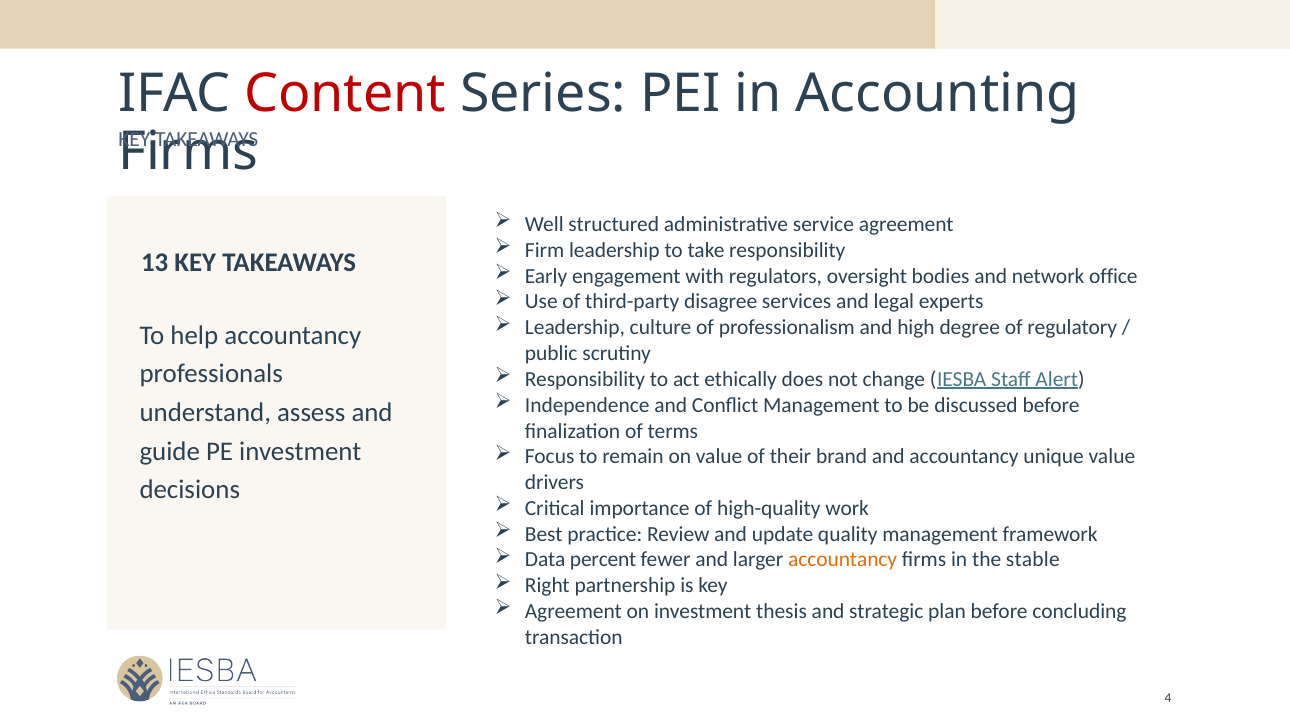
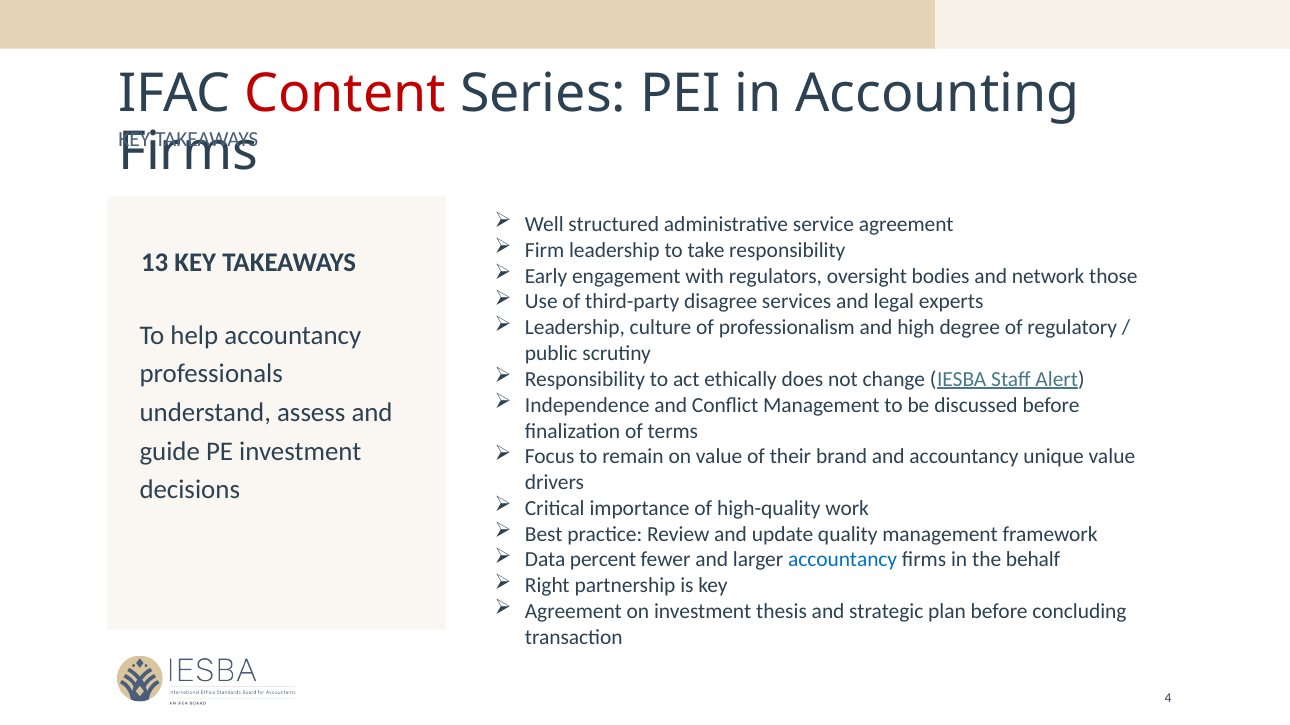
office: office -> those
accountancy at (843, 560) colour: orange -> blue
stable: stable -> behalf
